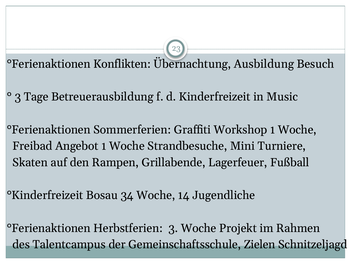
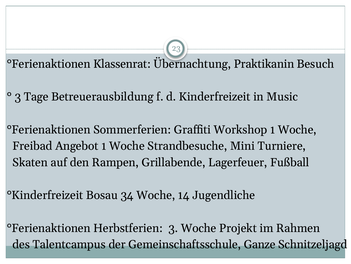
Konflikten: Konflikten -> Klassenrat
Ausbildung: Ausbildung -> Praktikanin
Zielen: Zielen -> Ganze
